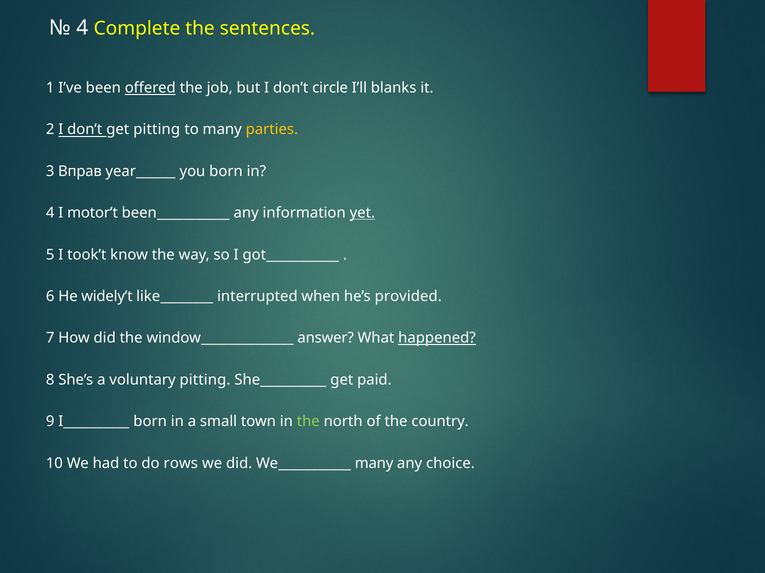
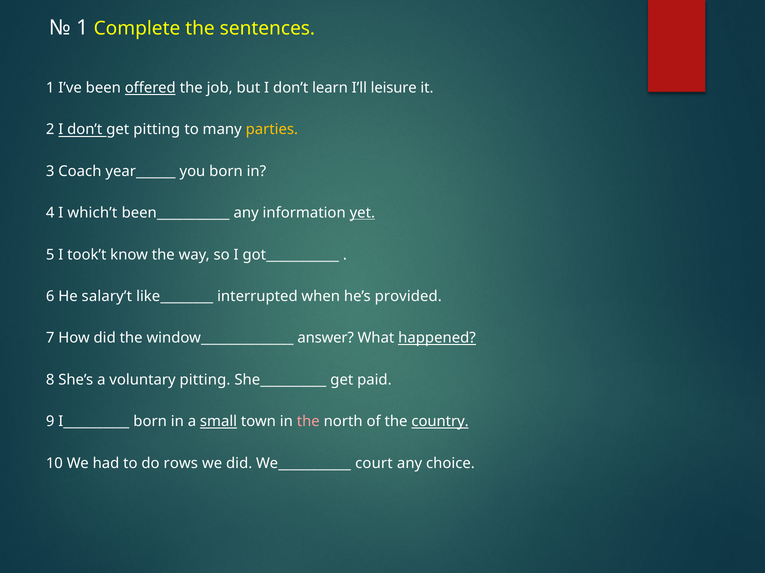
4 at (82, 28): 4 -> 1
circle: circle -> learn
blanks: blanks -> leisure
Вправ: Вправ -> Coach
motor’t: motor’t -> which’t
widely’t: widely’t -> salary’t
small underline: none -> present
the at (308, 422) colour: light green -> pink
country underline: none -> present
We___________ many: many -> court
